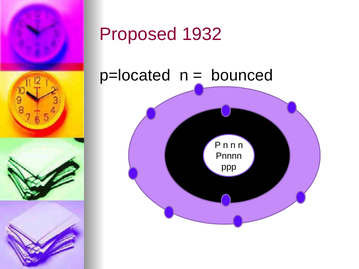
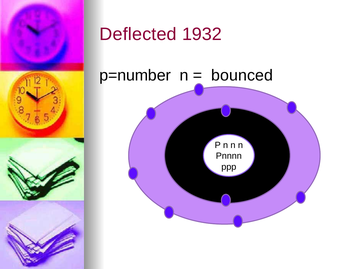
Proposed: Proposed -> Deflected
p=located: p=located -> p=number
